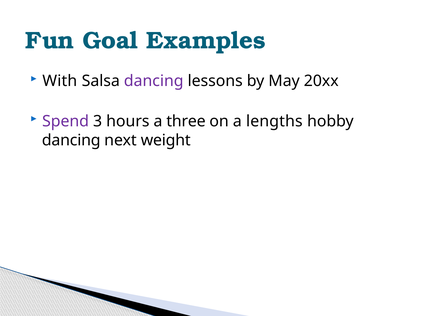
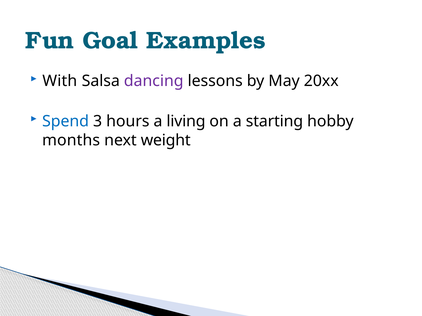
Spend colour: purple -> blue
three: three -> living
lengths: lengths -> starting
dancing at (71, 140): dancing -> months
